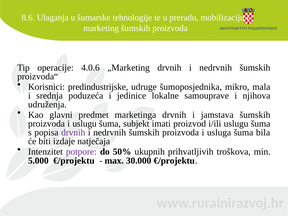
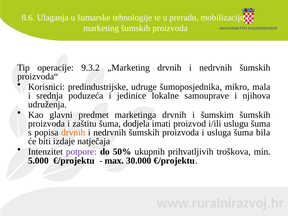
4.0.6: 4.0.6 -> 9.3.2
jamstava: jamstava -> šumskim
i uslugu: uslugu -> zaštitu
subjekt: subjekt -> dodjela
drvnih at (73, 133) colour: purple -> orange
